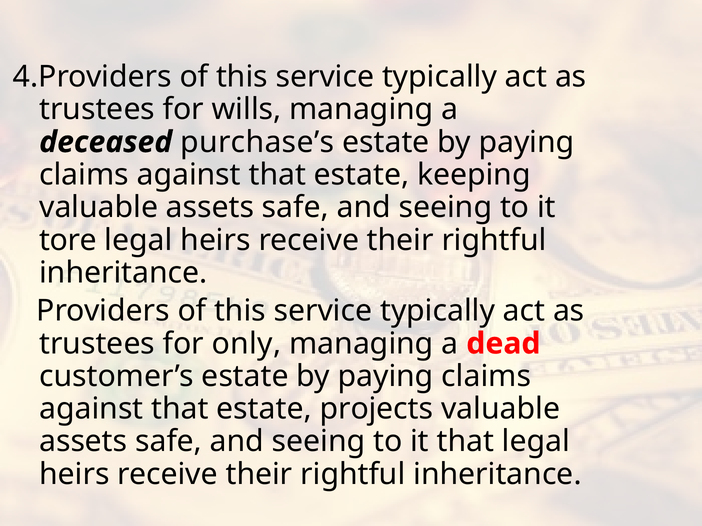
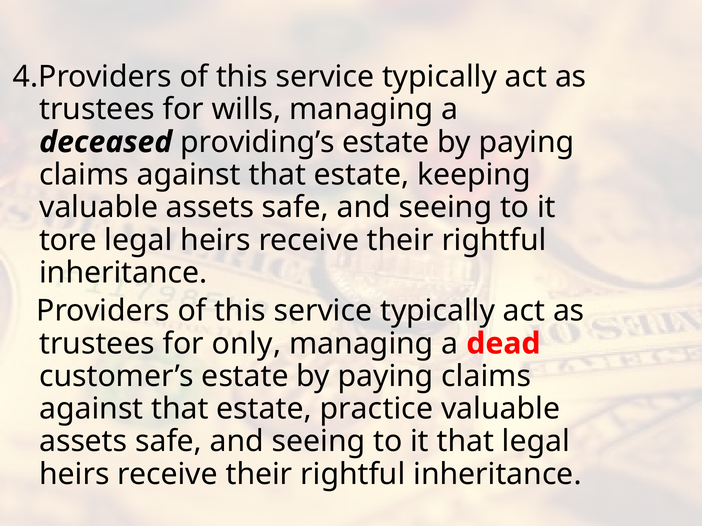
purchase’s: purchase’s -> providing’s
projects: projects -> practice
